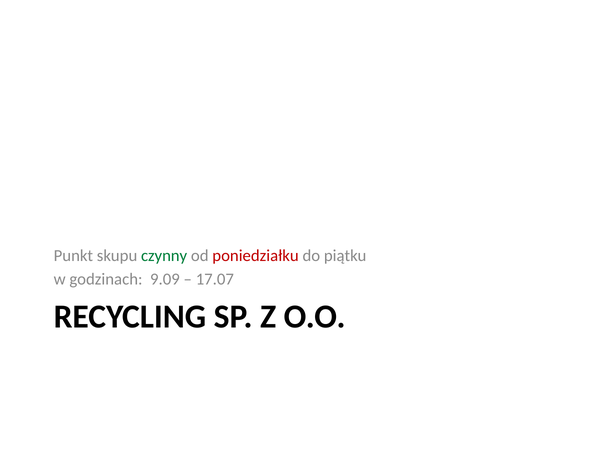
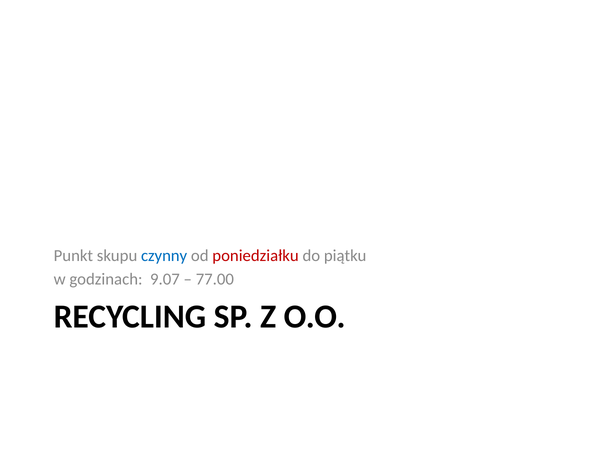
czynny colour: green -> blue
9.09: 9.09 -> 9.07
17.07: 17.07 -> 77.00
